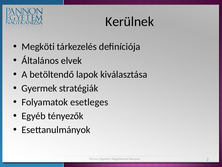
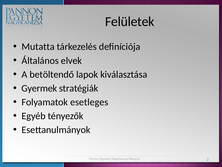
Kerülnek: Kerülnek -> Felületek
Megköti: Megköti -> Mutatta
